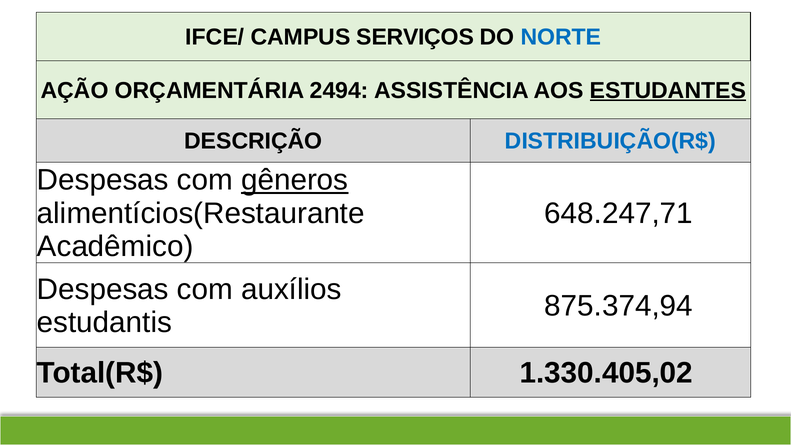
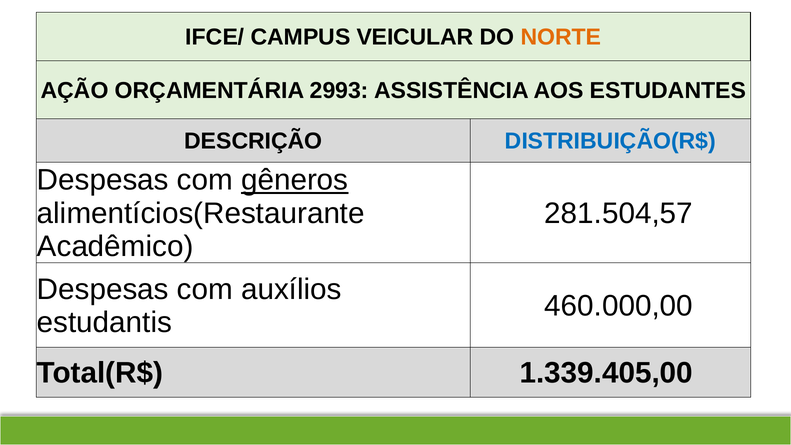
SERVIÇOS: SERVIÇOS -> VEICULAR
NORTE colour: blue -> orange
2494: 2494 -> 2993
ESTUDANTES underline: present -> none
648.247,71: 648.247,71 -> 281.504,57
875.374,94: 875.374,94 -> 460.000,00
1.330.405,02: 1.330.405,02 -> 1.339.405,00
